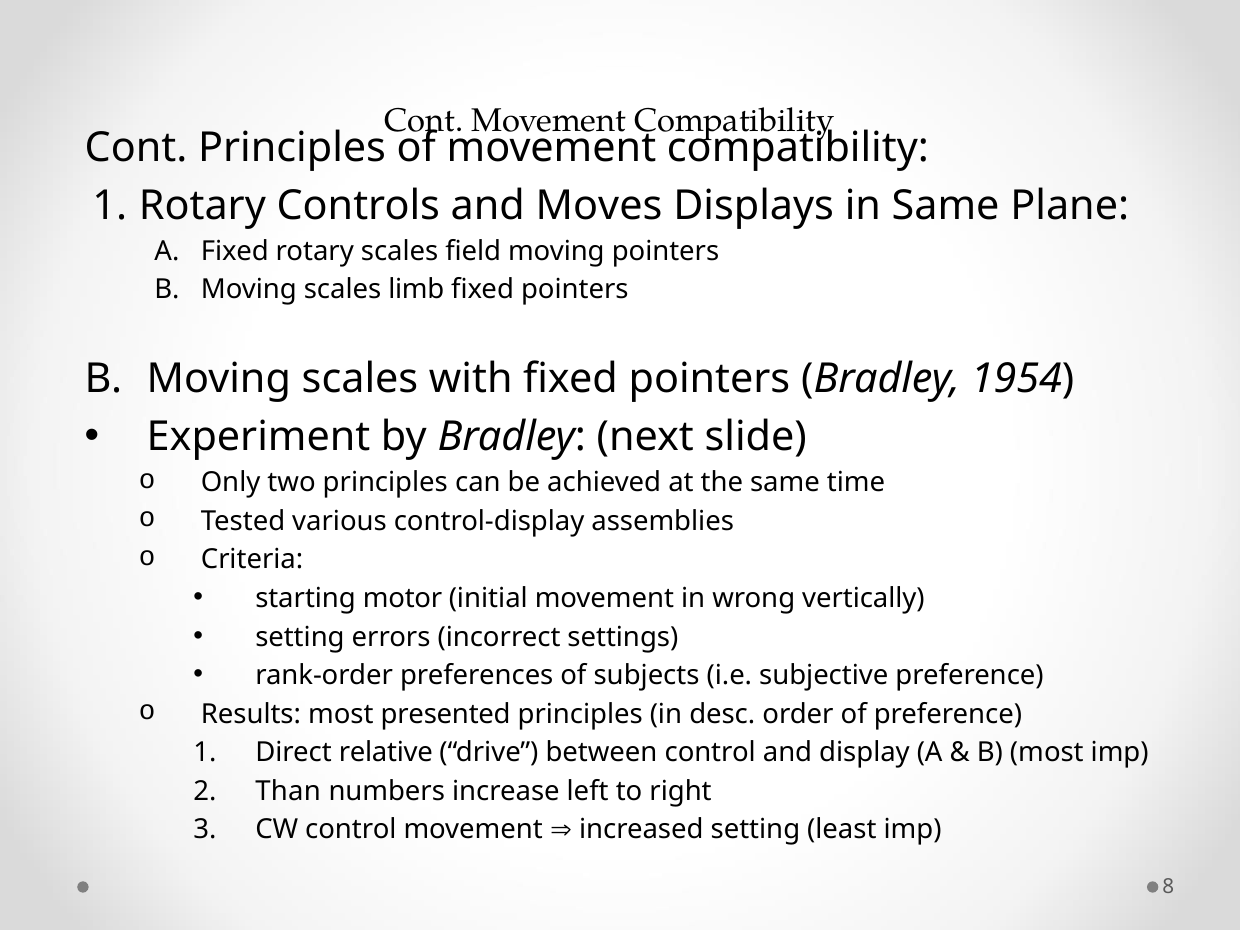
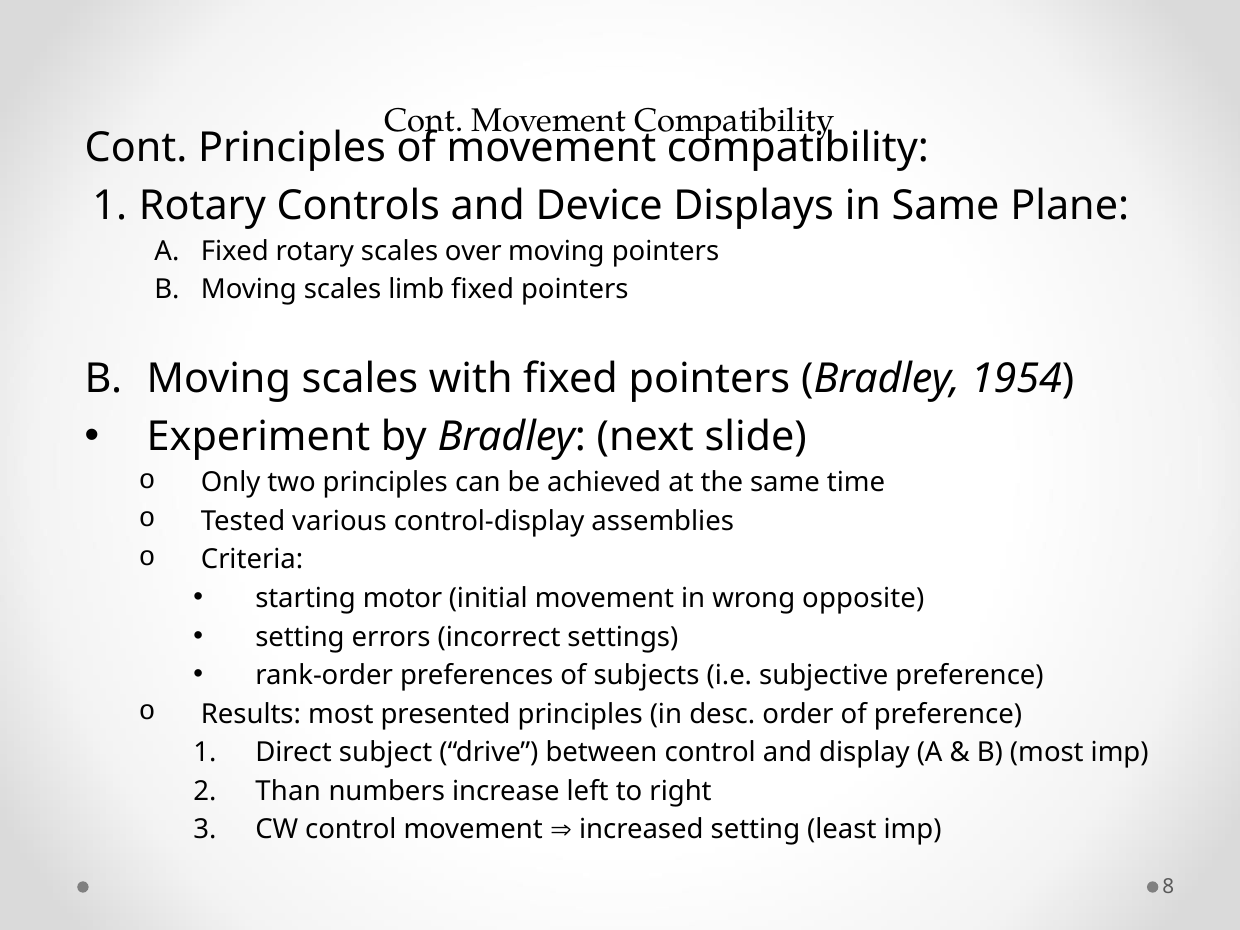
Moves: Moves -> Device
field: field -> over
vertically: vertically -> opposite
relative: relative -> subject
